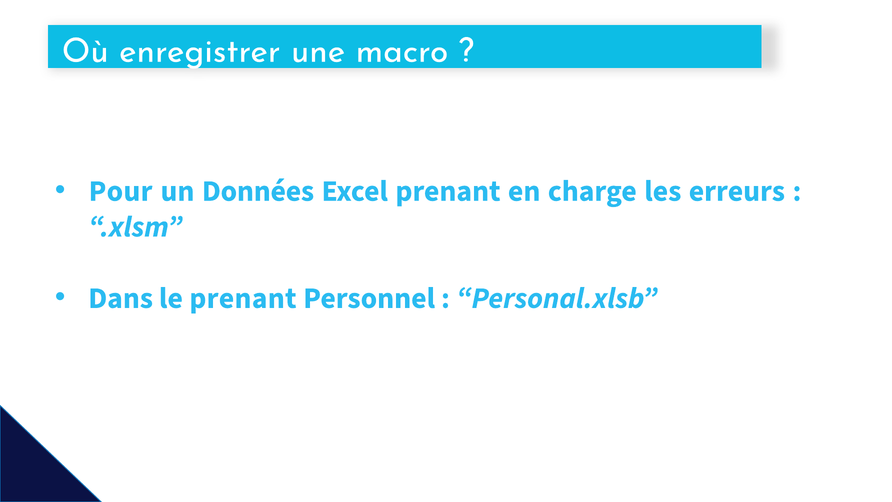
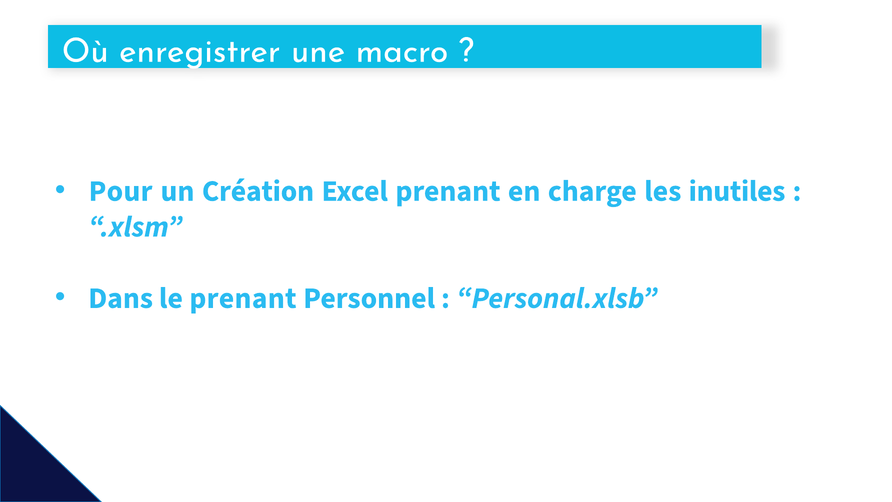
Données: Données -> Création
erreurs: erreurs -> inutiles
